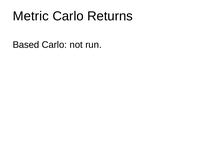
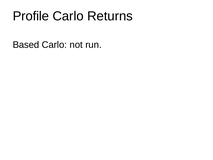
Metric: Metric -> Profile
